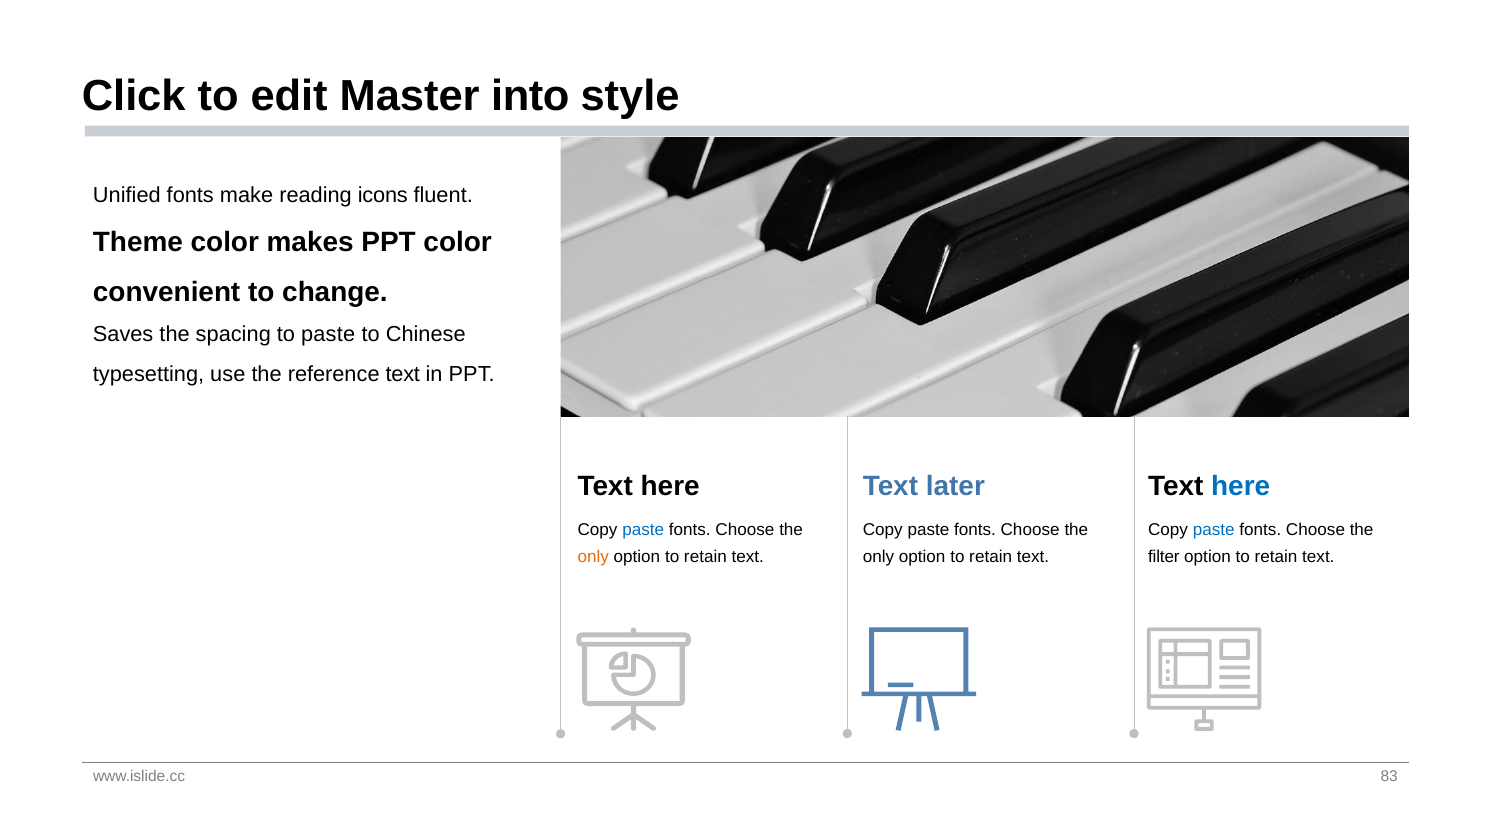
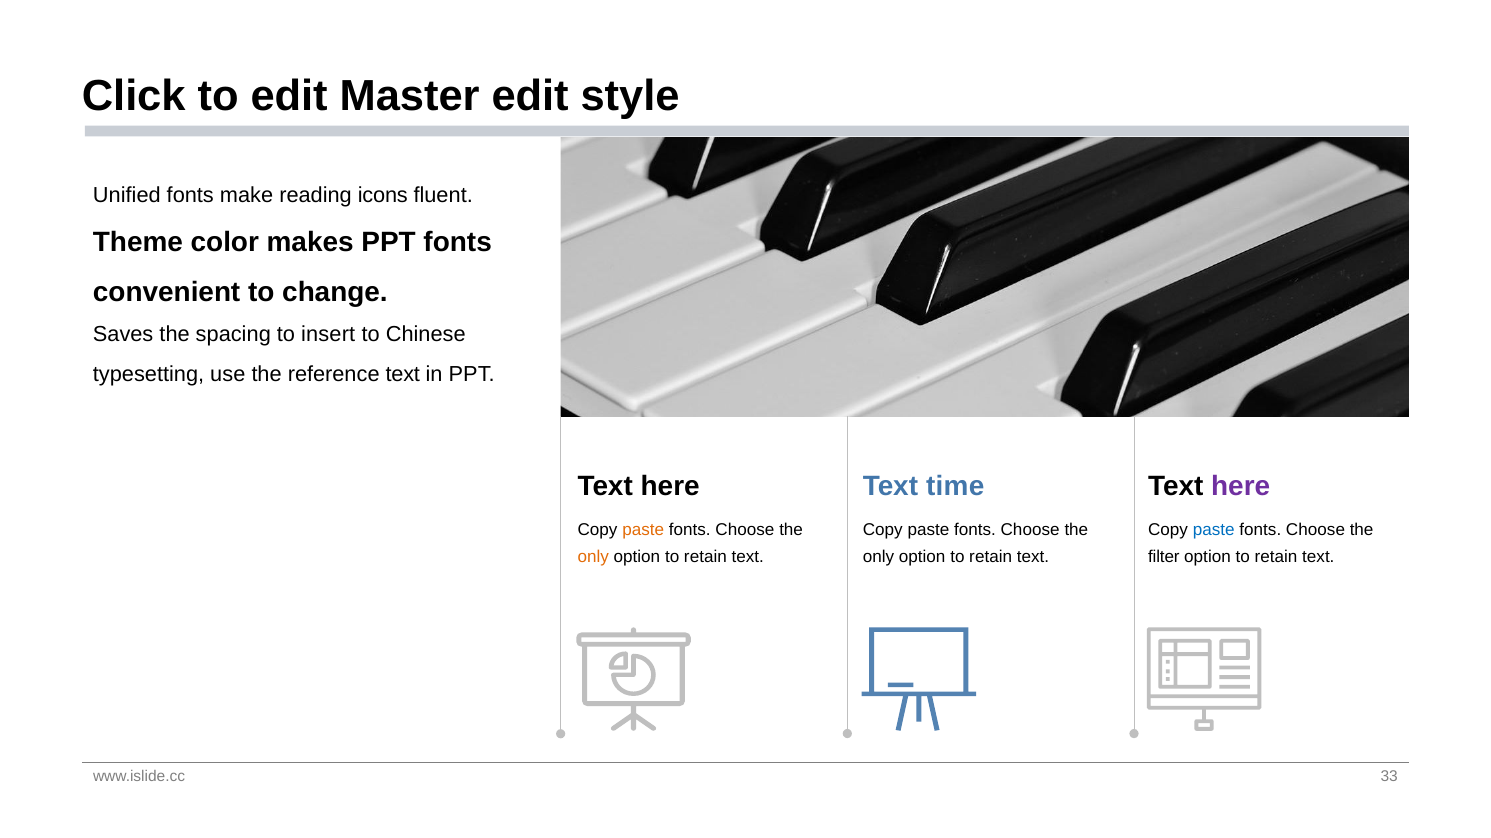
Master into: into -> edit
PPT color: color -> fonts
to paste: paste -> insert
later: later -> time
here at (1241, 487) colour: blue -> purple
paste at (643, 531) colour: blue -> orange
83: 83 -> 33
